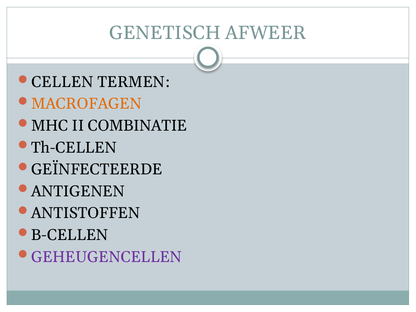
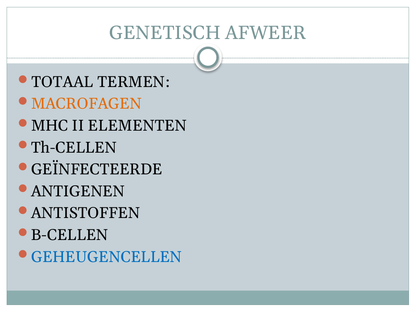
CELLEN: CELLEN -> TOTAAL
COMBINATIE: COMBINATIE -> ELEMENTEN
GEHEUGENCELLEN colour: purple -> blue
